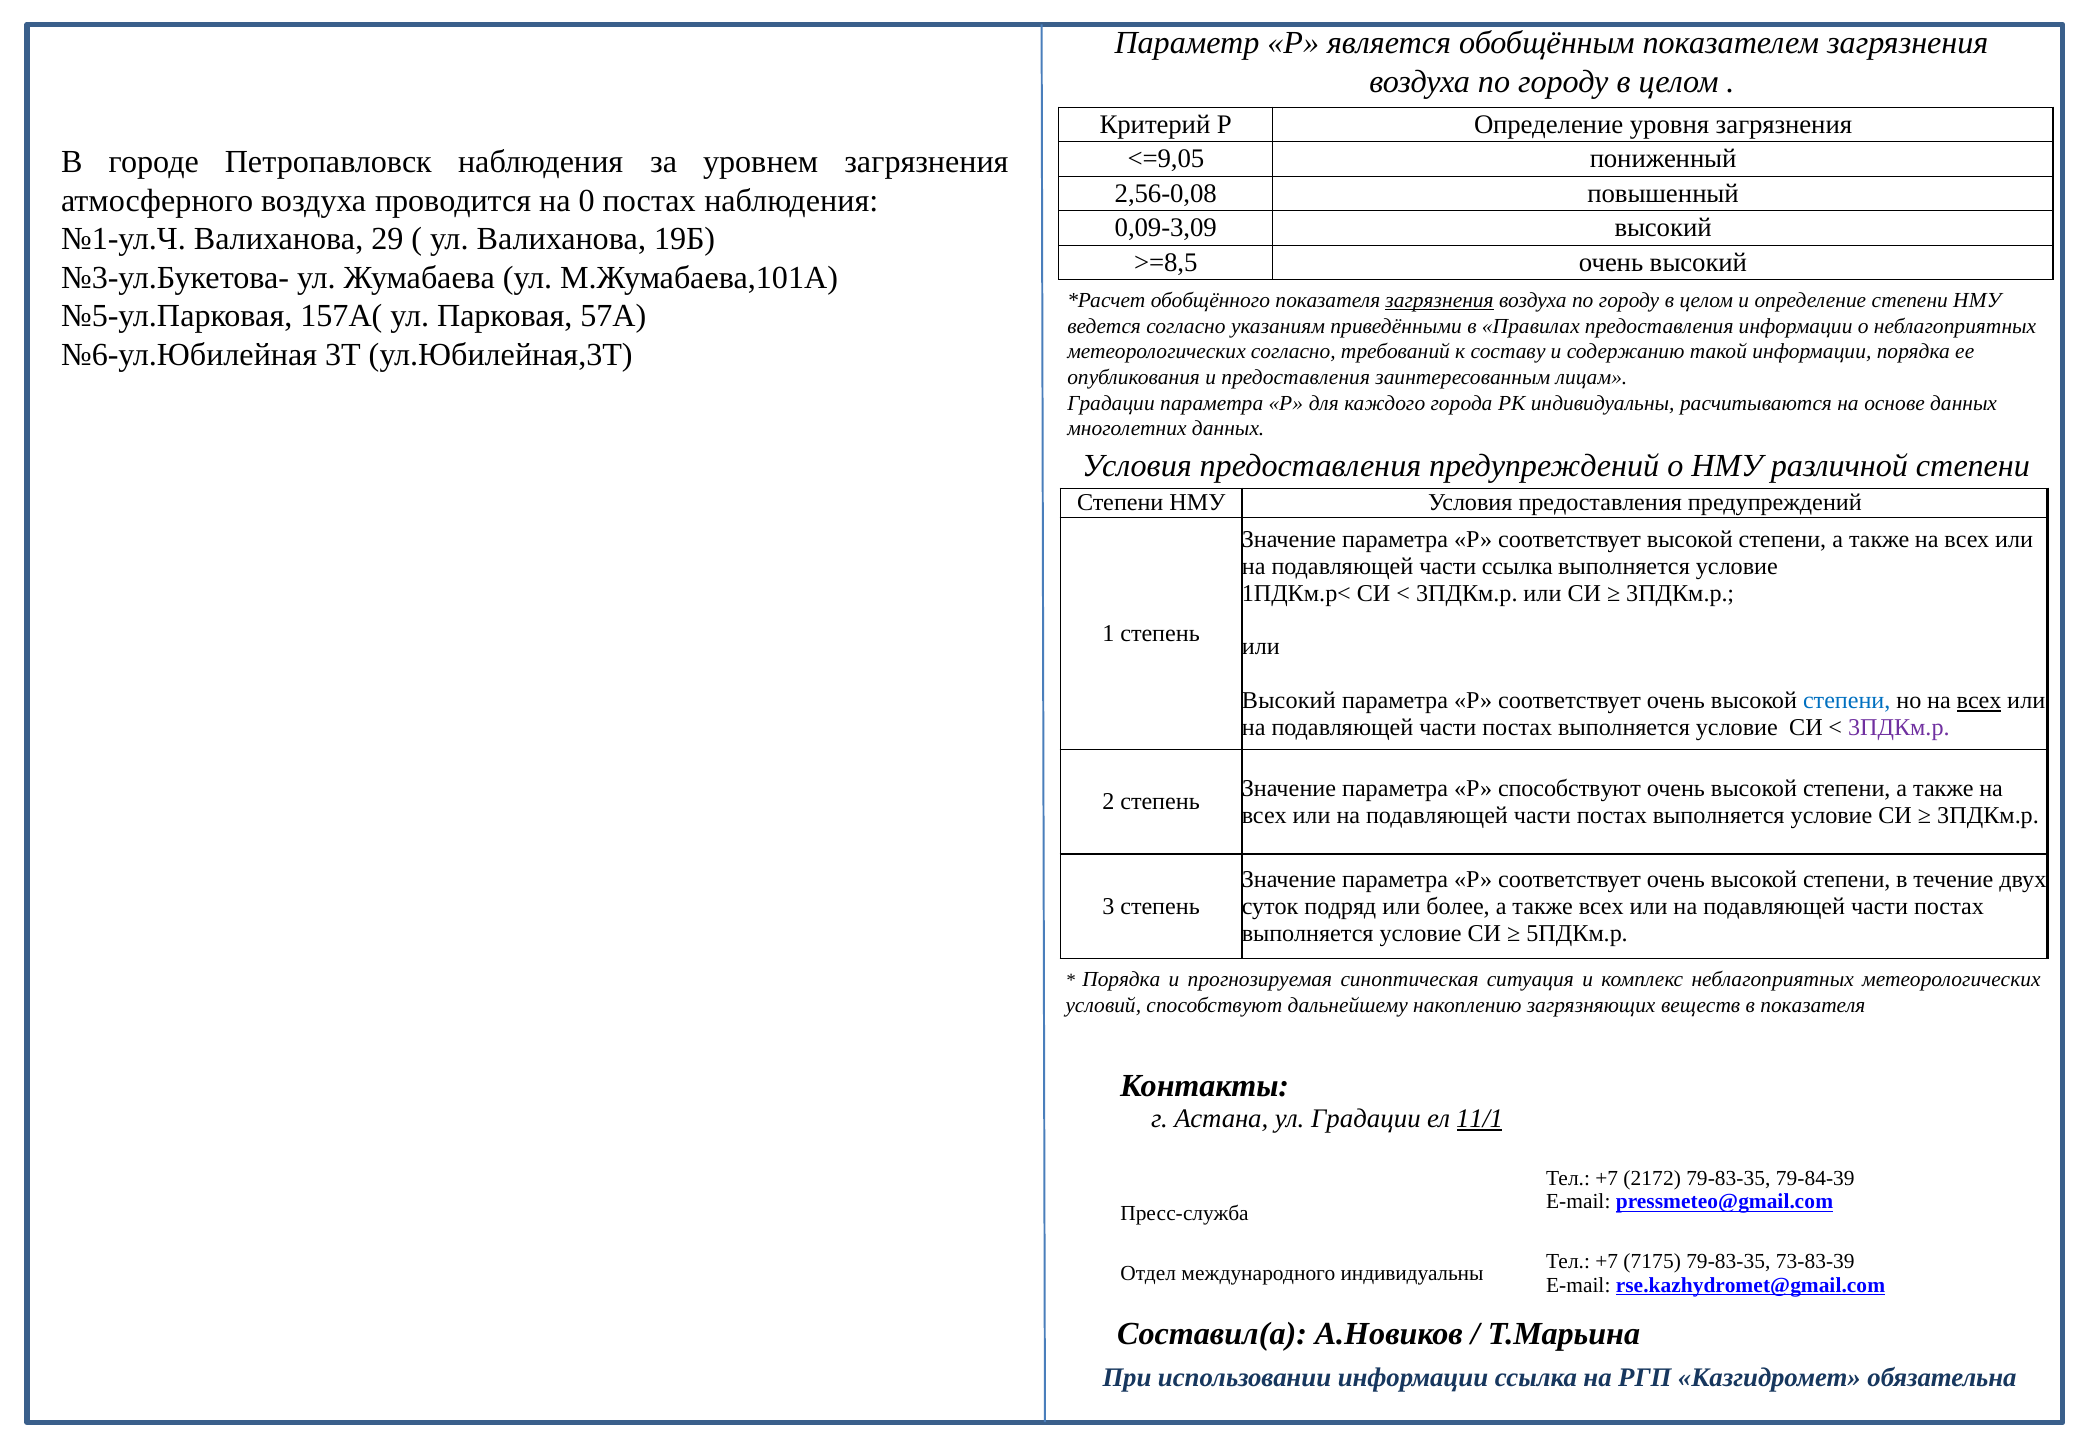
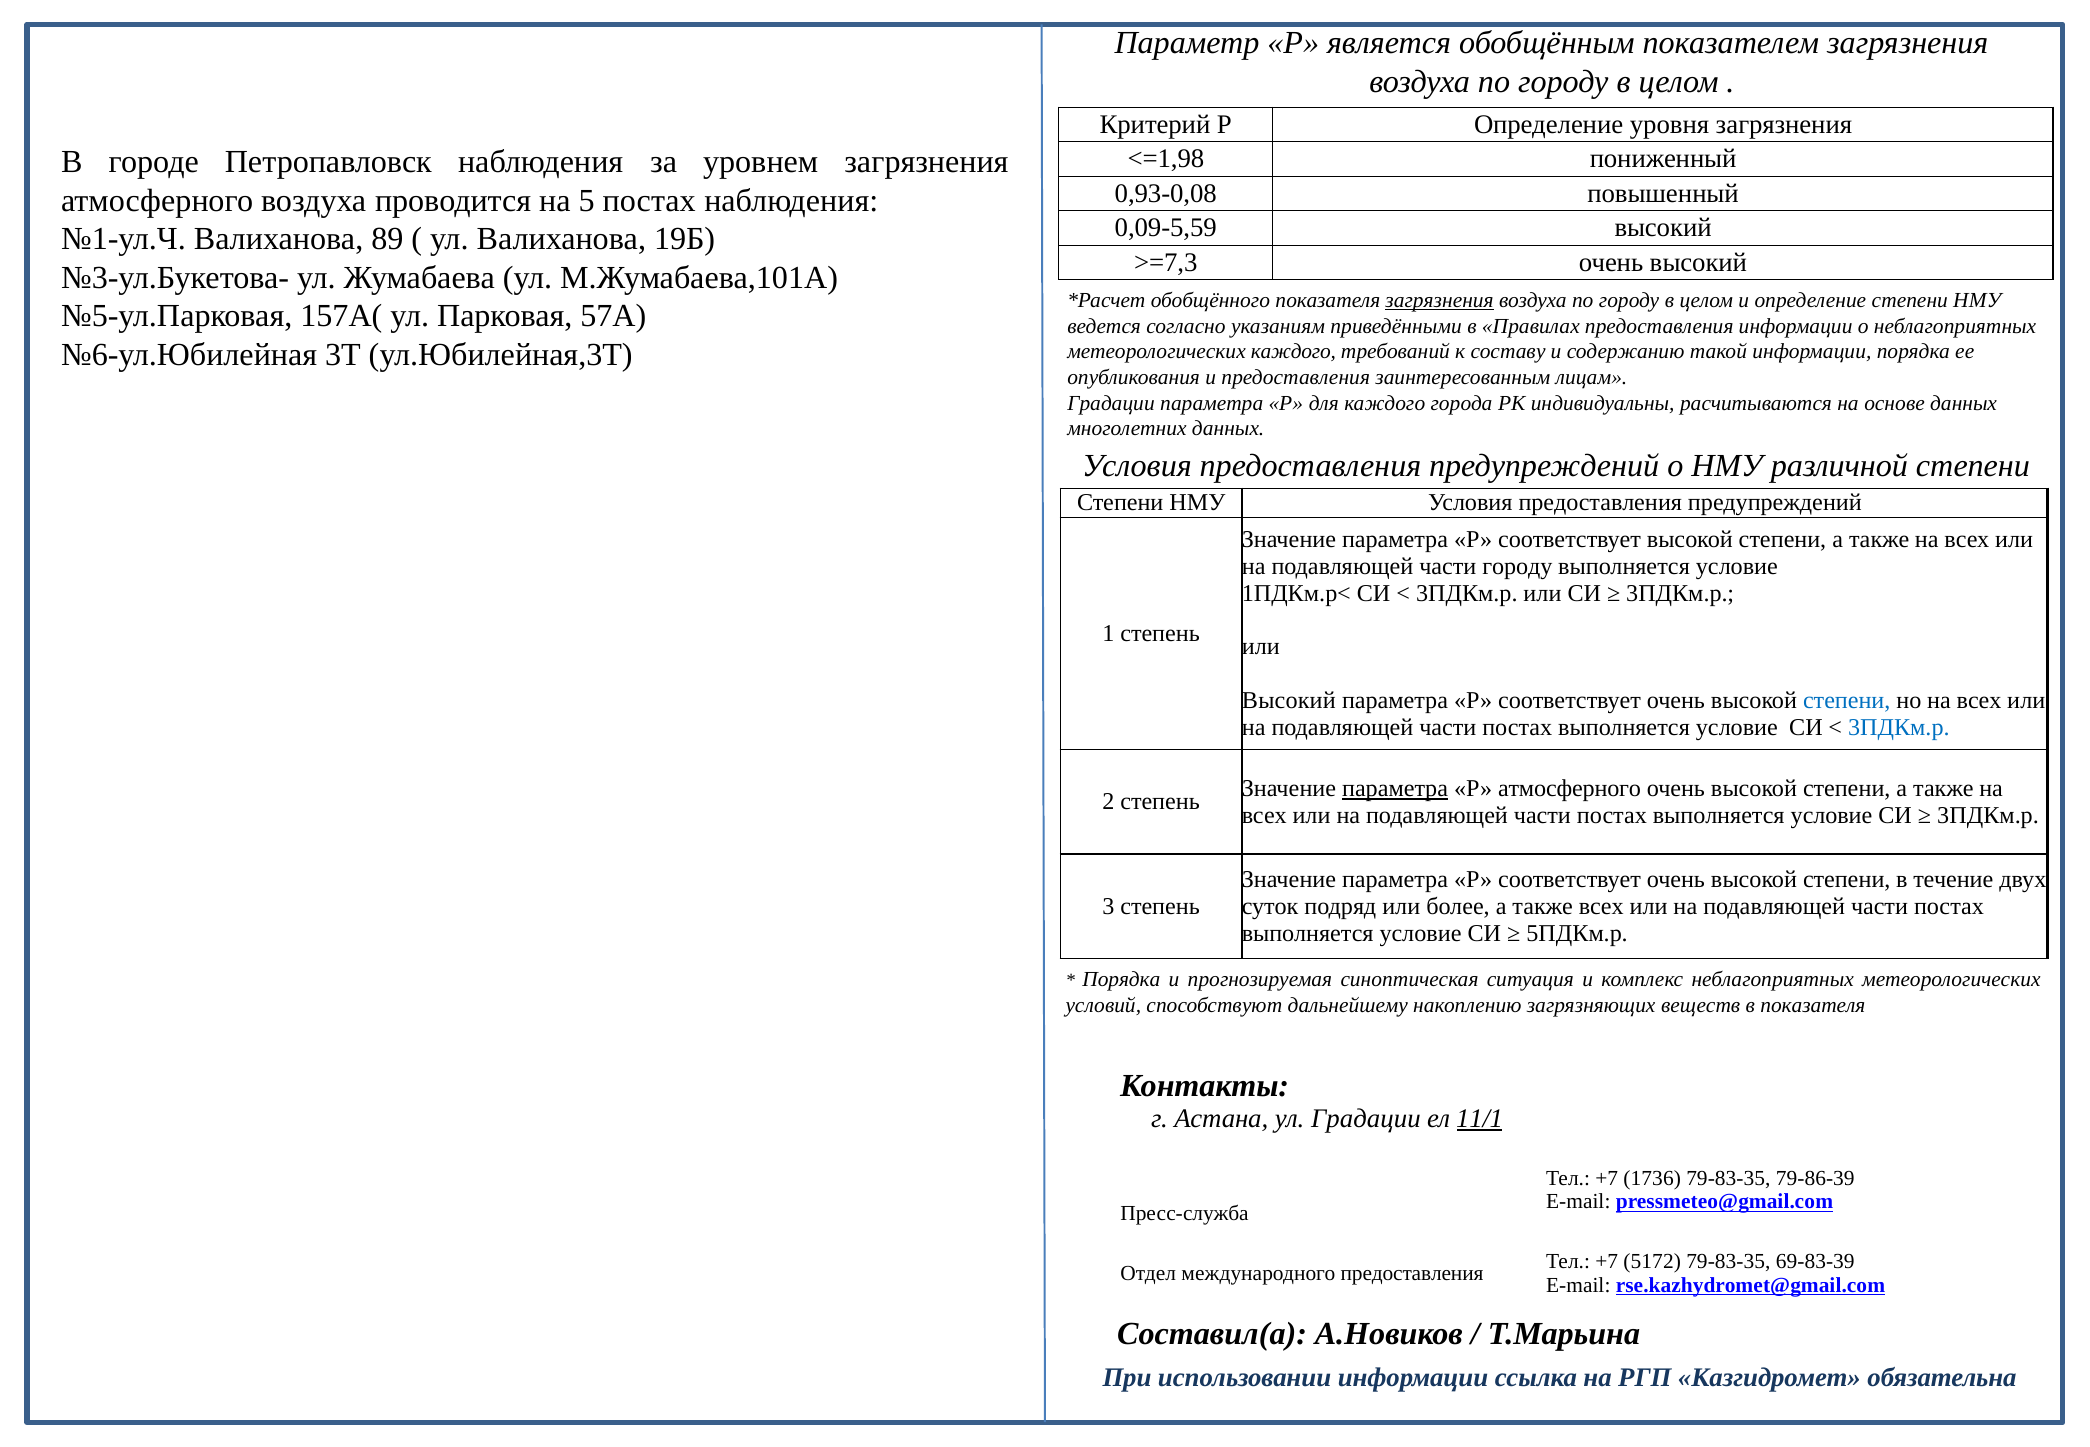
<=9,05: <=9,05 -> <=1,98
2,56-0,08: 2,56-0,08 -> 0,93-0,08
0: 0 -> 5
0,09-3,09: 0,09-3,09 -> 0,09-5,59
29: 29 -> 89
>=8,5: >=8,5 -> >=7,3
метеорологических согласно: согласно -> каждого
части ссылка: ссылка -> городу
всех at (1979, 700) underline: present -> none
3ПДКм.р at (1899, 727) colour: purple -> blue
параметра at (1395, 789) underline: none -> present
Р способствуют: способствуют -> атмосферного
2172: 2172 -> 1736
79-84-39: 79-84-39 -> 79-86-39
7175: 7175 -> 5172
73-83-39: 73-83-39 -> 69-83-39
международного индивидуальны: индивидуальны -> предоставления
